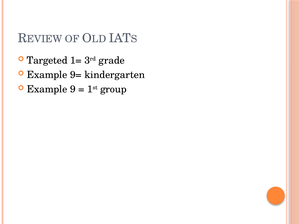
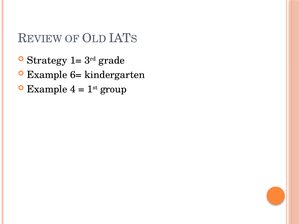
Targeted: Targeted -> Strategy
9=: 9= -> 6=
9: 9 -> 4
